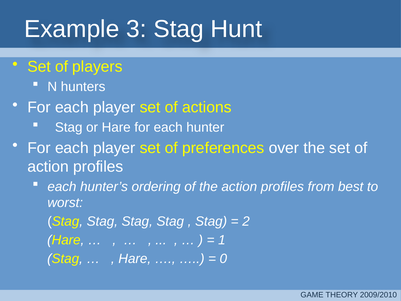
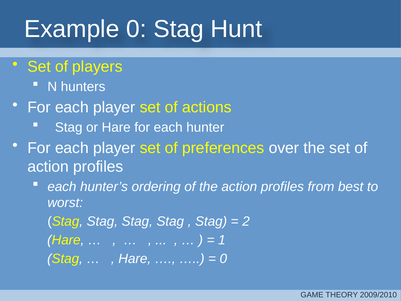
Example 3: 3 -> 0
